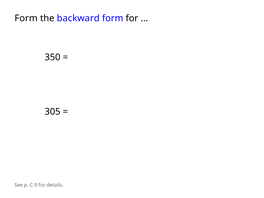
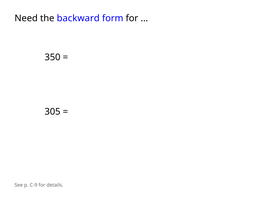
Form at (26, 18): Form -> Need
